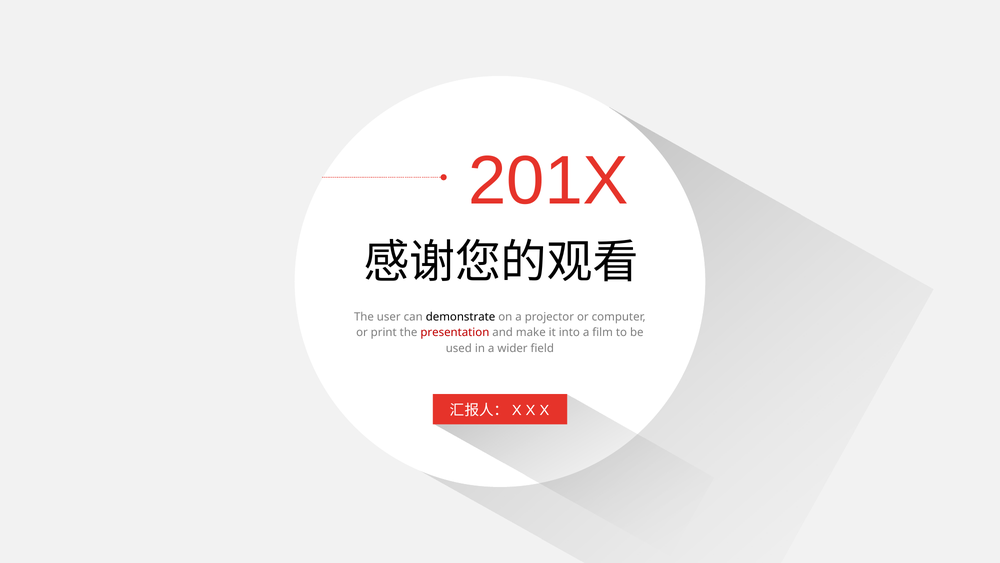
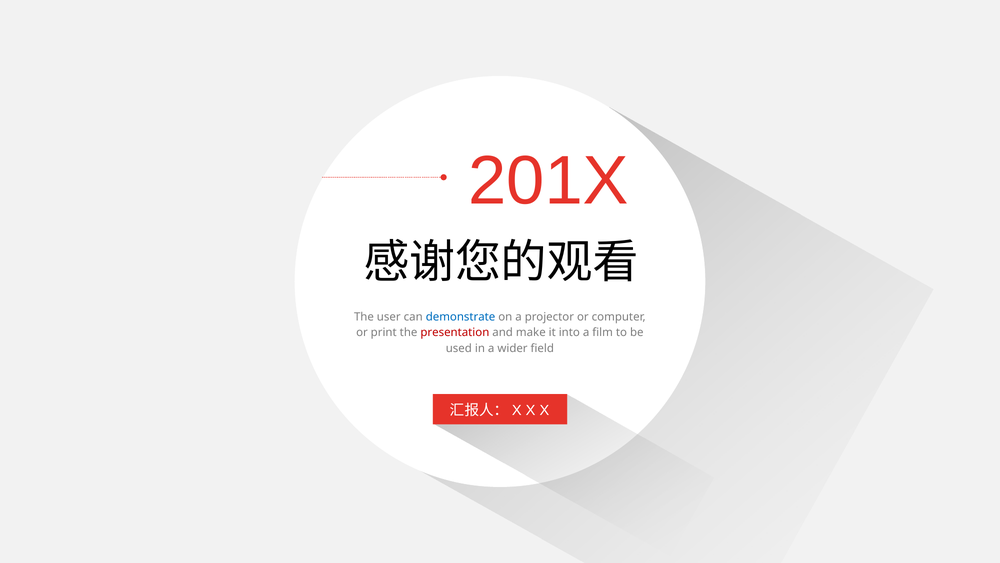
demonstrate colour: black -> blue
